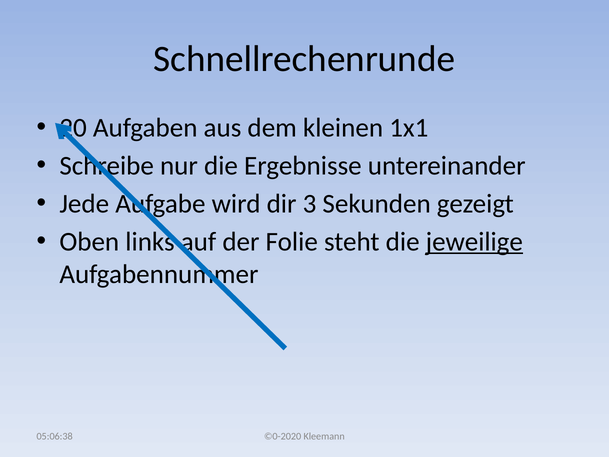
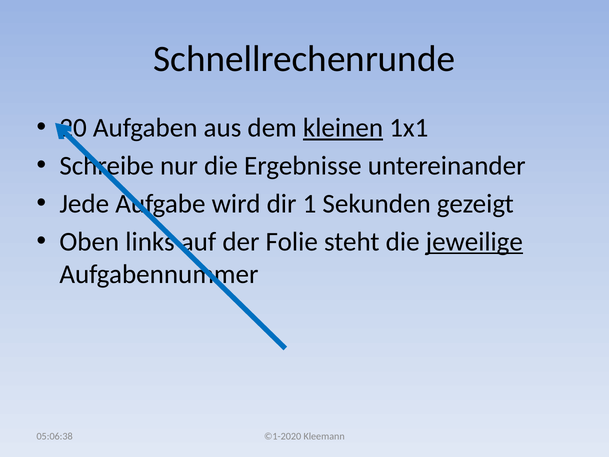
kleinen underline: none -> present
3: 3 -> 1
©0-2020: ©0-2020 -> ©1-2020
